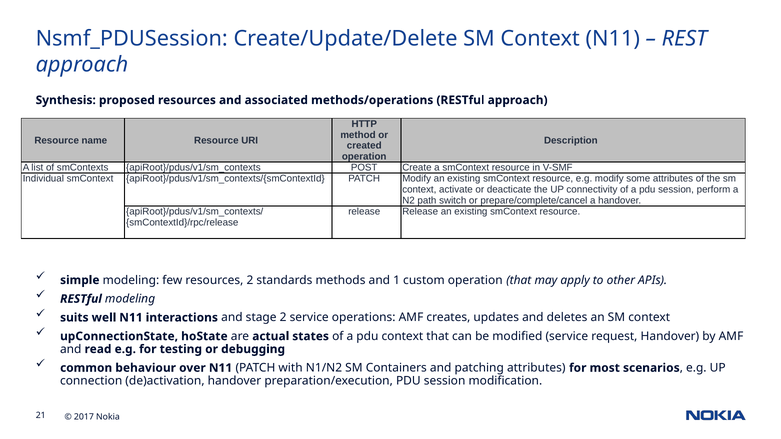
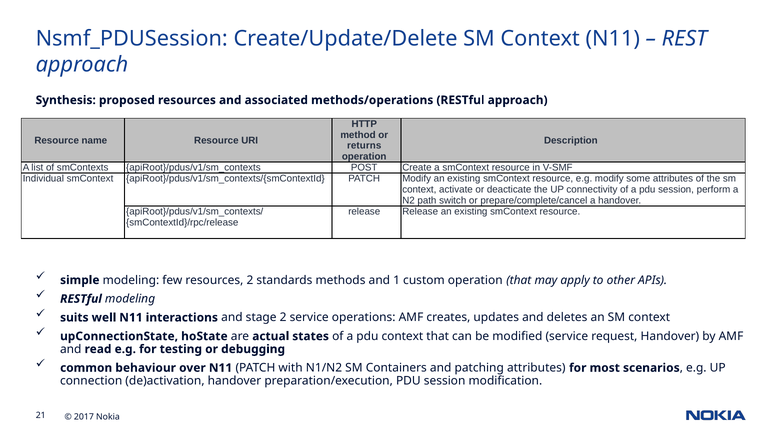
created: created -> returns
